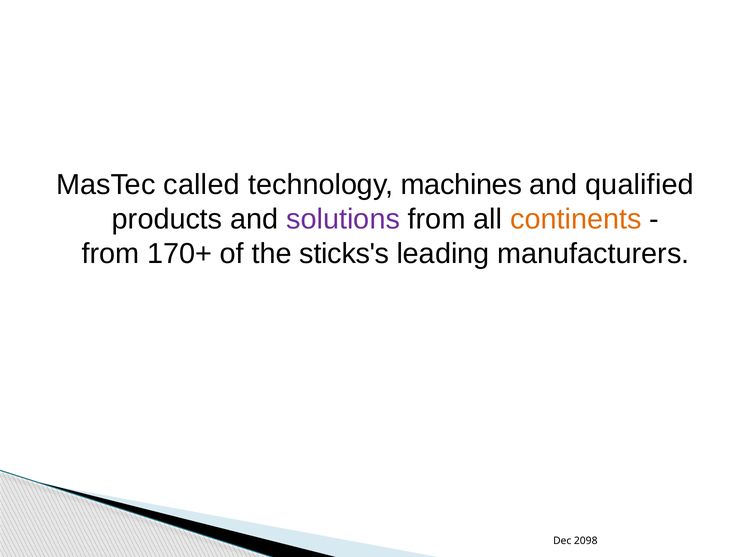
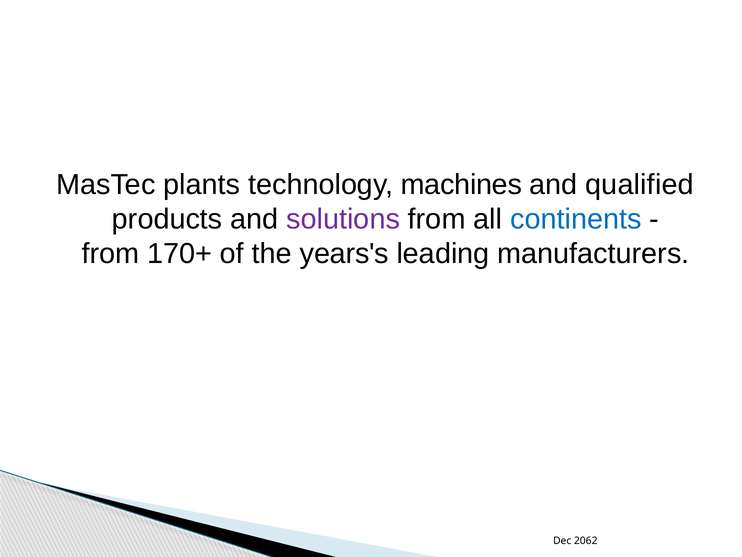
called: called -> plants
continents colour: orange -> blue
sticks's: sticks's -> years's
2098: 2098 -> 2062
